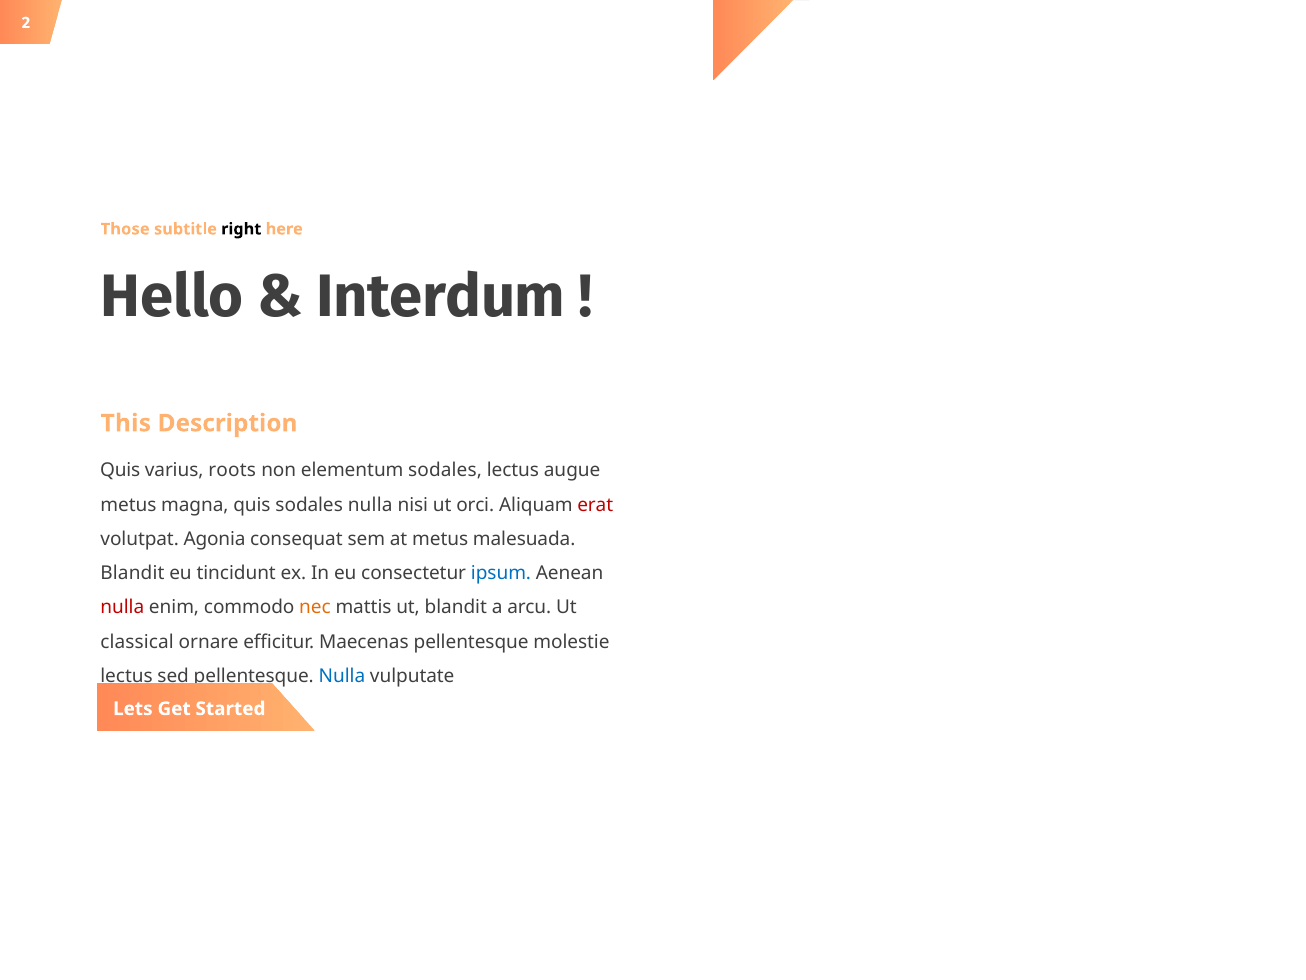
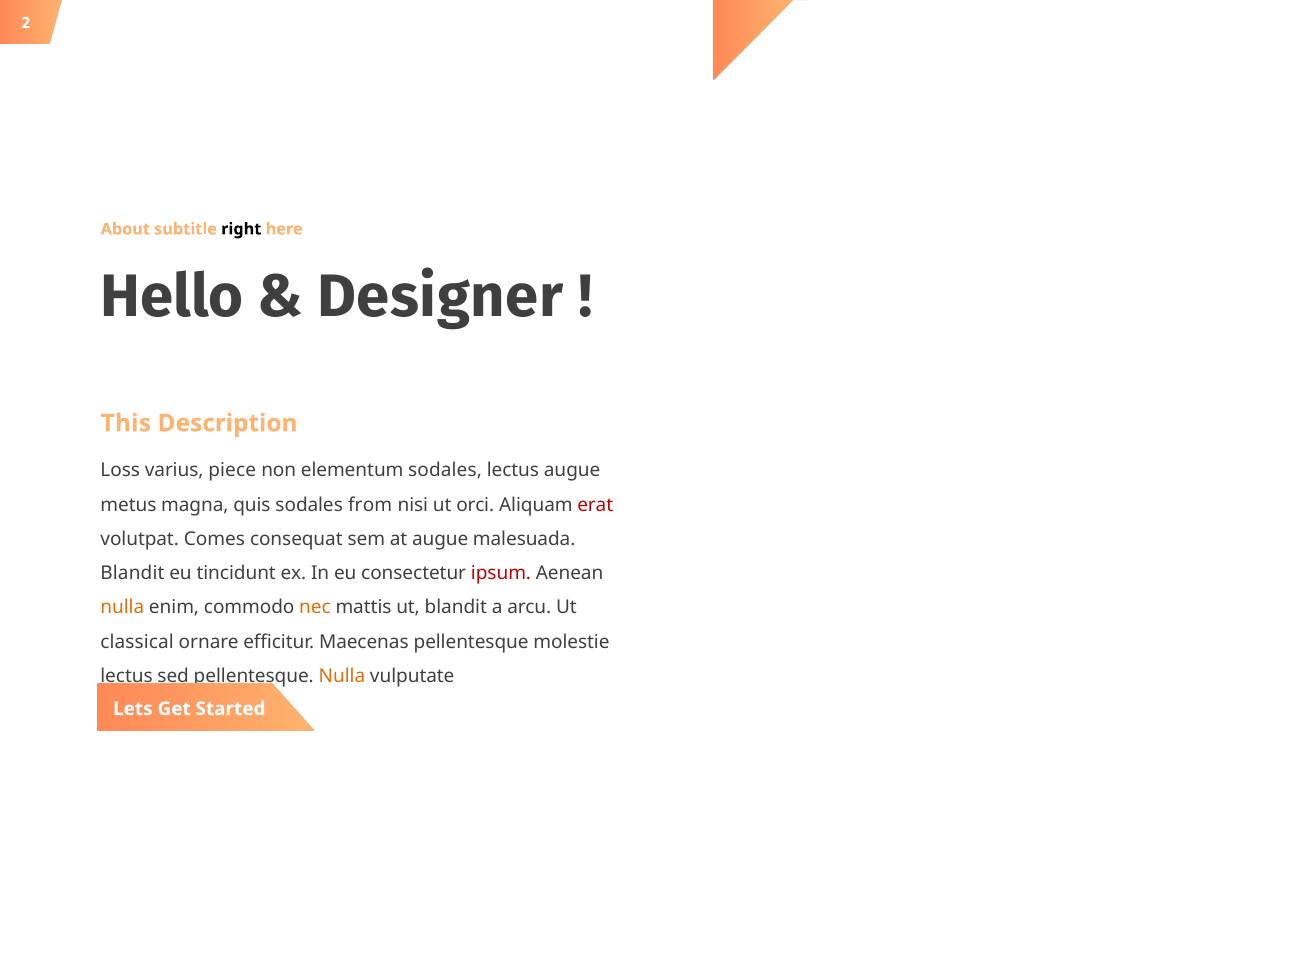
Those: Those -> About
Interdum: Interdum -> Designer
Quis at (120, 470): Quis -> Loss
roots: roots -> piece
sodales nulla: nulla -> from
Agonia: Agonia -> Comes
at metus: metus -> augue
ipsum colour: blue -> red
nulla at (122, 607) colour: red -> orange
Nulla at (342, 676) colour: blue -> orange
